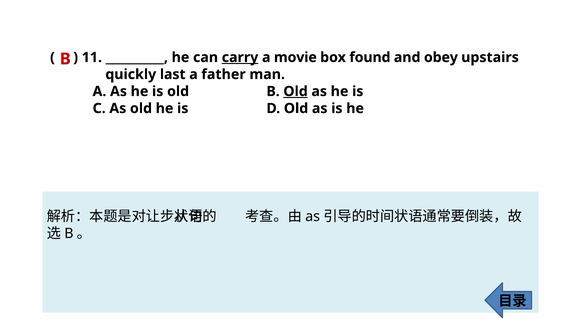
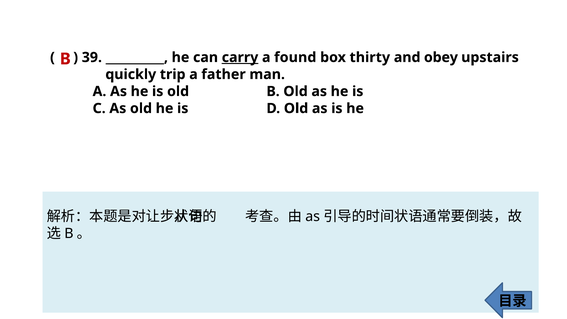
11: 11 -> 39
movie: movie -> found
found: found -> thirty
last: last -> trip
Old at (296, 91) underline: present -> none
